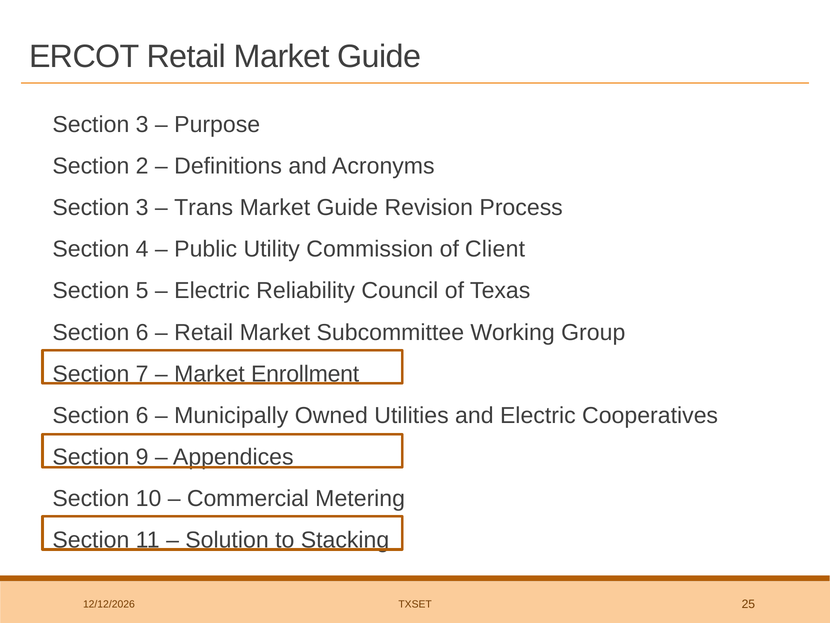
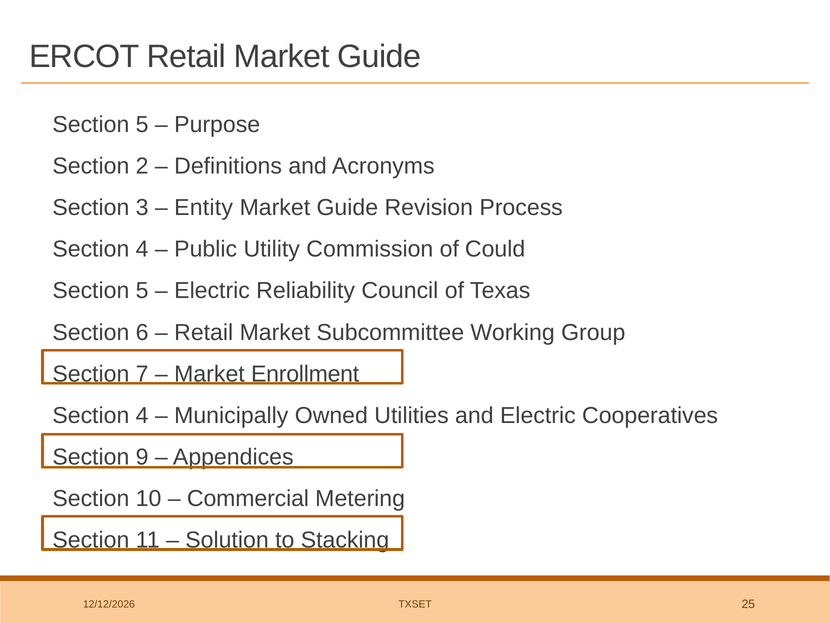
3 at (142, 125): 3 -> 5
Trans: Trans -> Entity
Client: Client -> Could
6 at (142, 415): 6 -> 4
